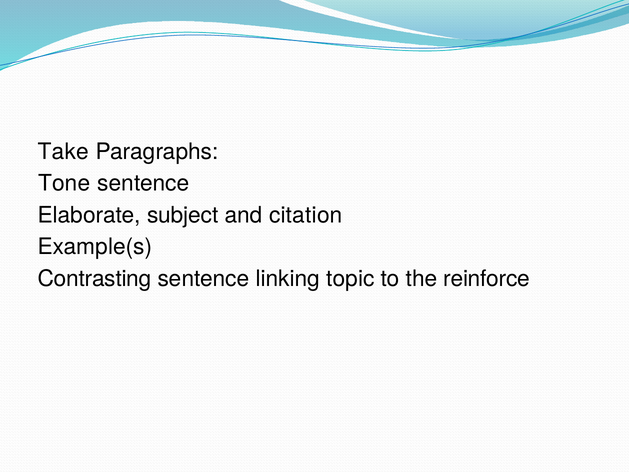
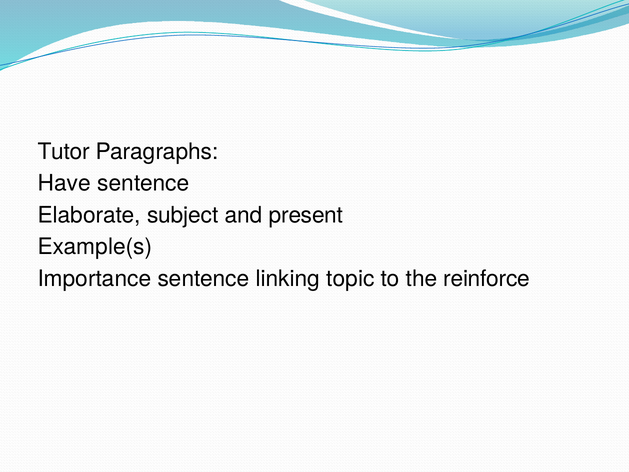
Take: Take -> Tutor
Tone: Tone -> Have
citation: citation -> present
Contrasting: Contrasting -> Importance
